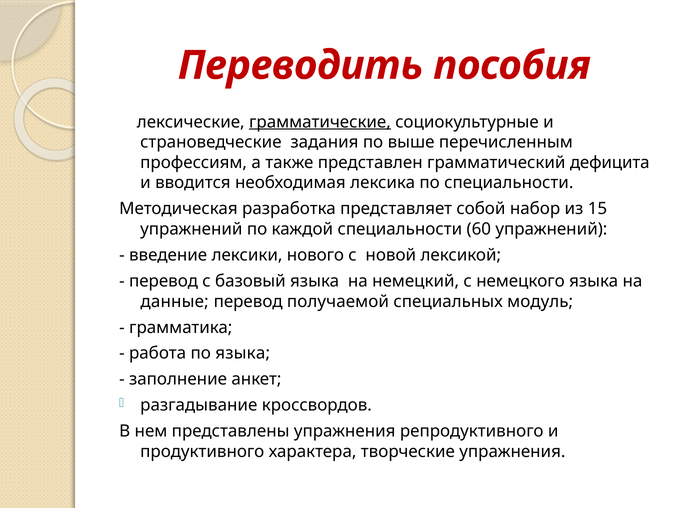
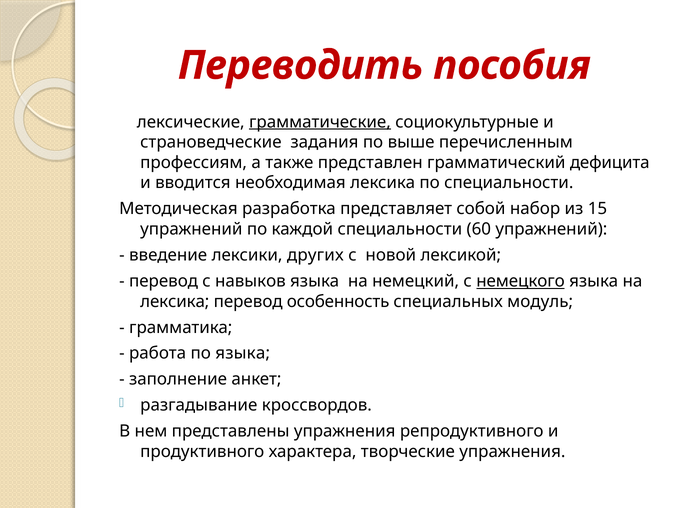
нового: нового -> других
базовый: базовый -> навыков
немецкого underline: none -> present
данные at (175, 302): данные -> лексика
получаемой: получаемой -> особенность
